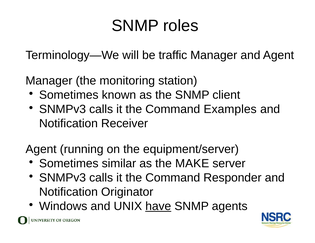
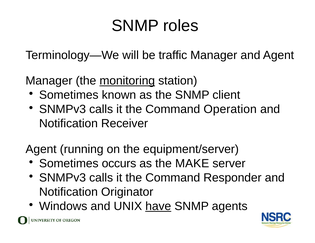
monitoring underline: none -> present
Examples: Examples -> Operation
similar: similar -> occurs
